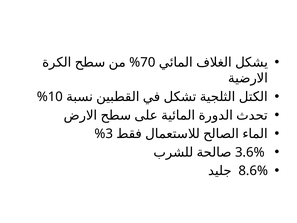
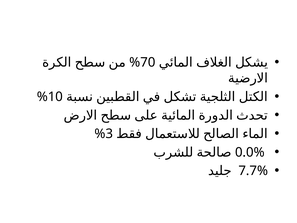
3.6%: 3.6% -> 0.0%
8.6%: 8.6% -> 7.7%
